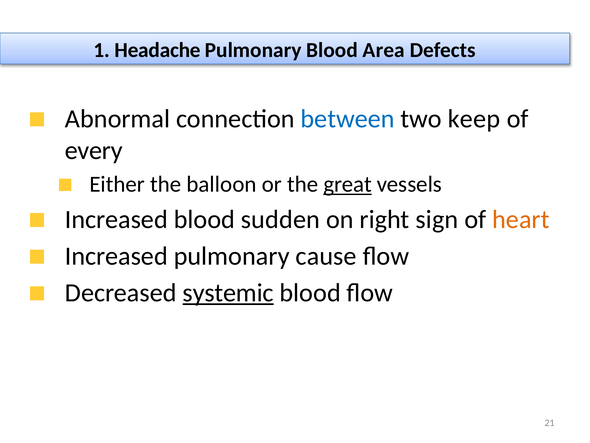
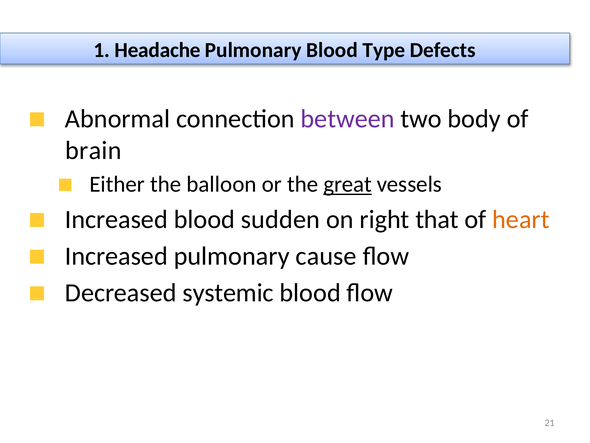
Area: Area -> Type
between colour: blue -> purple
keep: keep -> body
every: every -> brain
sign: sign -> that
systemic underline: present -> none
